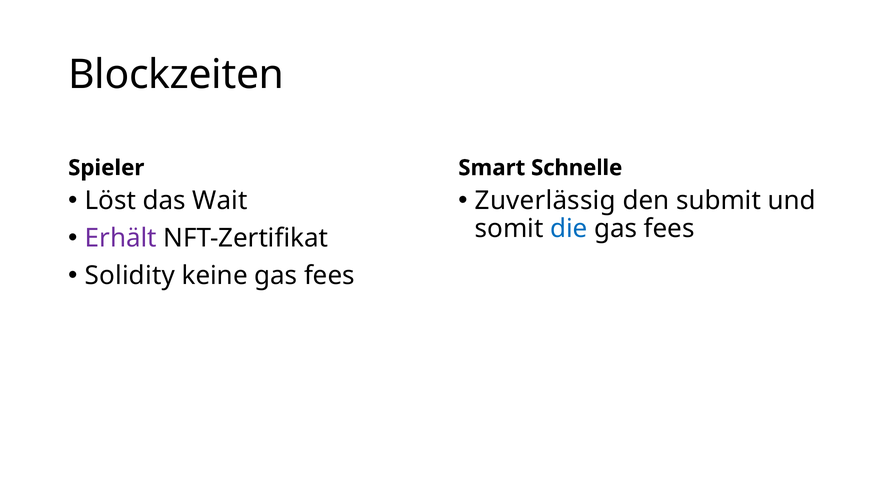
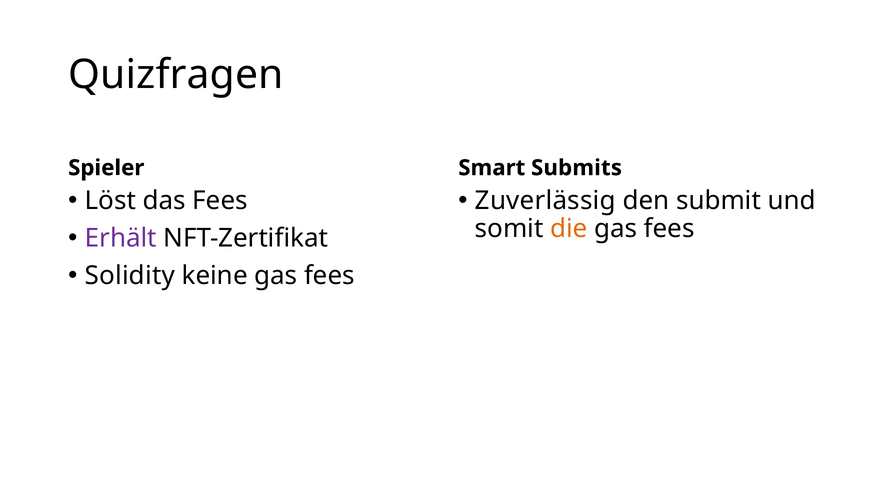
Blockzeiten: Blockzeiten -> Quizfragen
Schnelle: Schnelle -> Submits
das Wait: Wait -> Fees
die colour: blue -> orange
